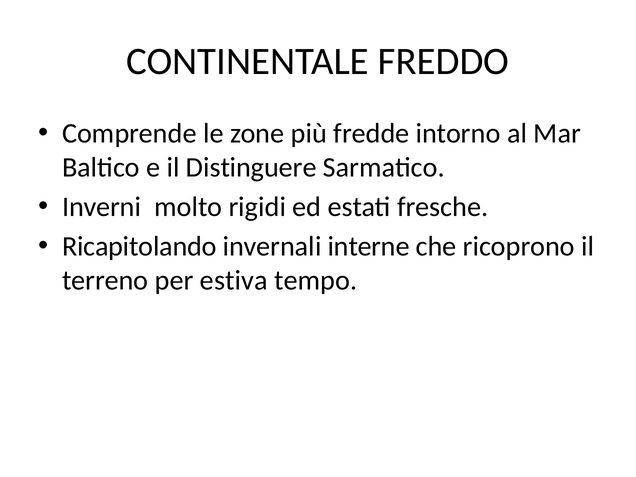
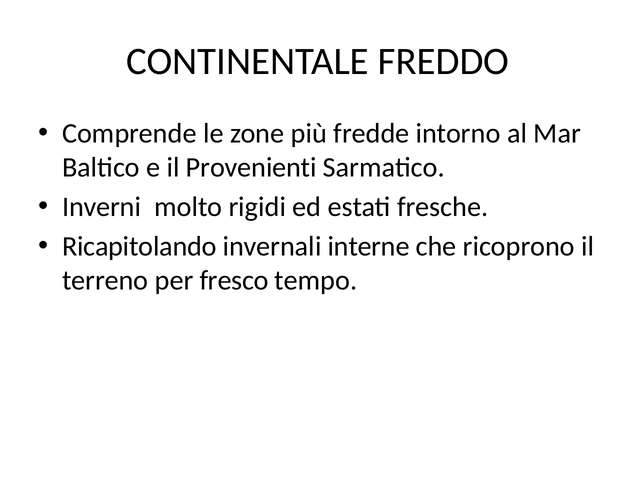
Distinguere: Distinguere -> Provenienti
estiva: estiva -> fresco
